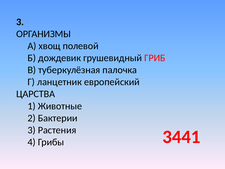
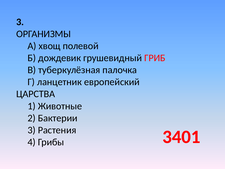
3441: 3441 -> 3401
